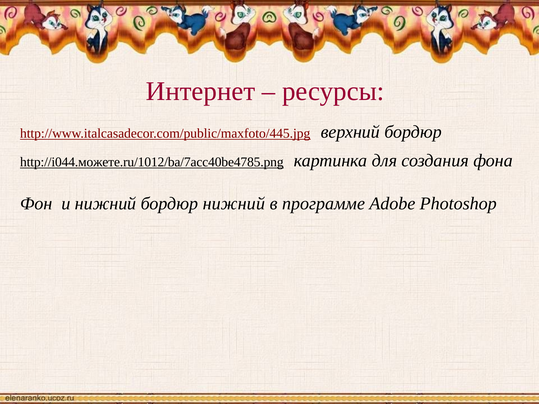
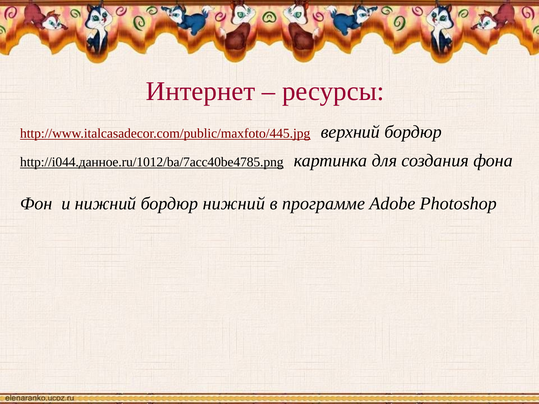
http://i044.можете.ru/1012/ba/7acc40be4785.png: http://i044.можете.ru/1012/ba/7acc40be4785.png -> http://i044.данное.ru/1012/ba/7acc40be4785.png
